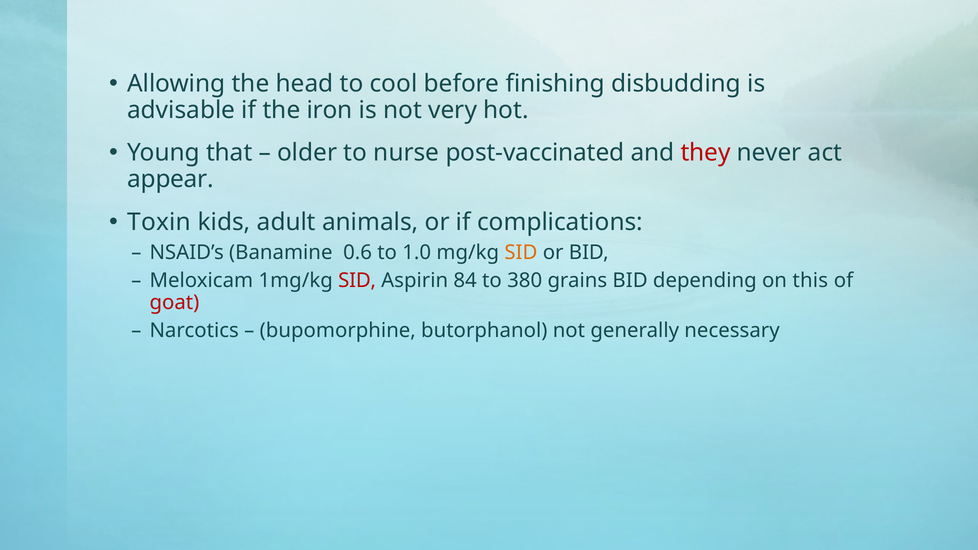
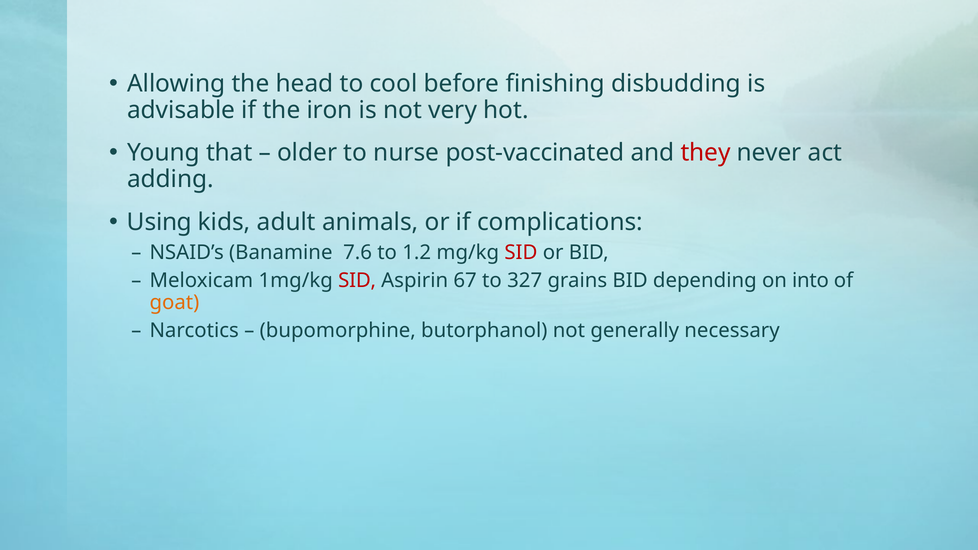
appear: appear -> adding
Toxin: Toxin -> Using
0.6: 0.6 -> 7.6
1.0: 1.0 -> 1.2
SID at (521, 252) colour: orange -> red
84: 84 -> 67
380: 380 -> 327
this: this -> into
goat colour: red -> orange
